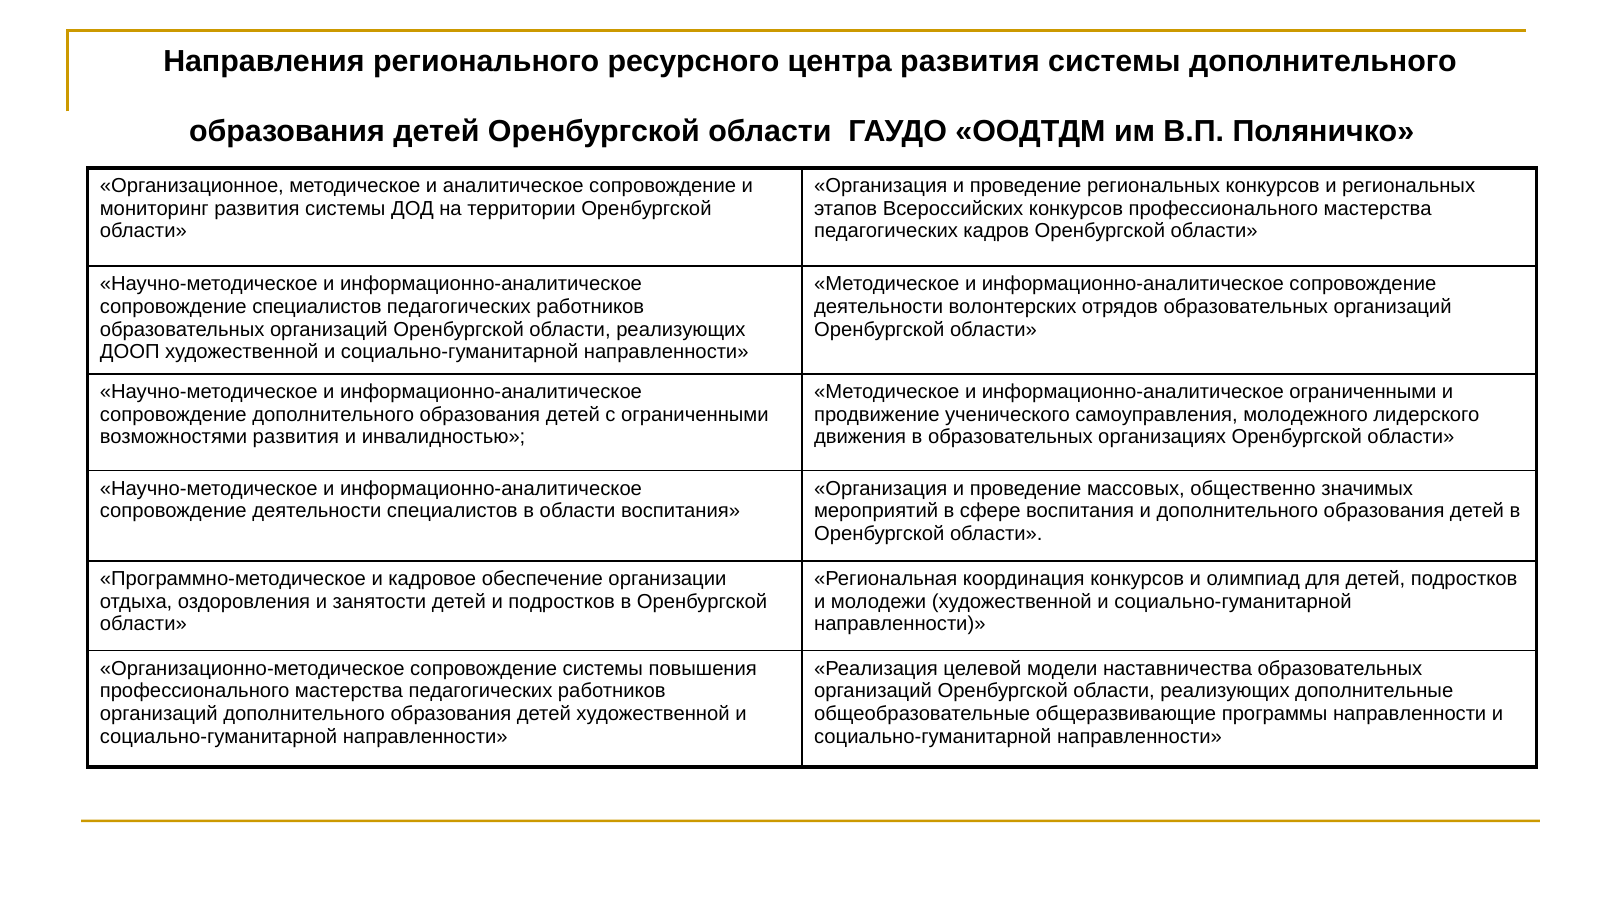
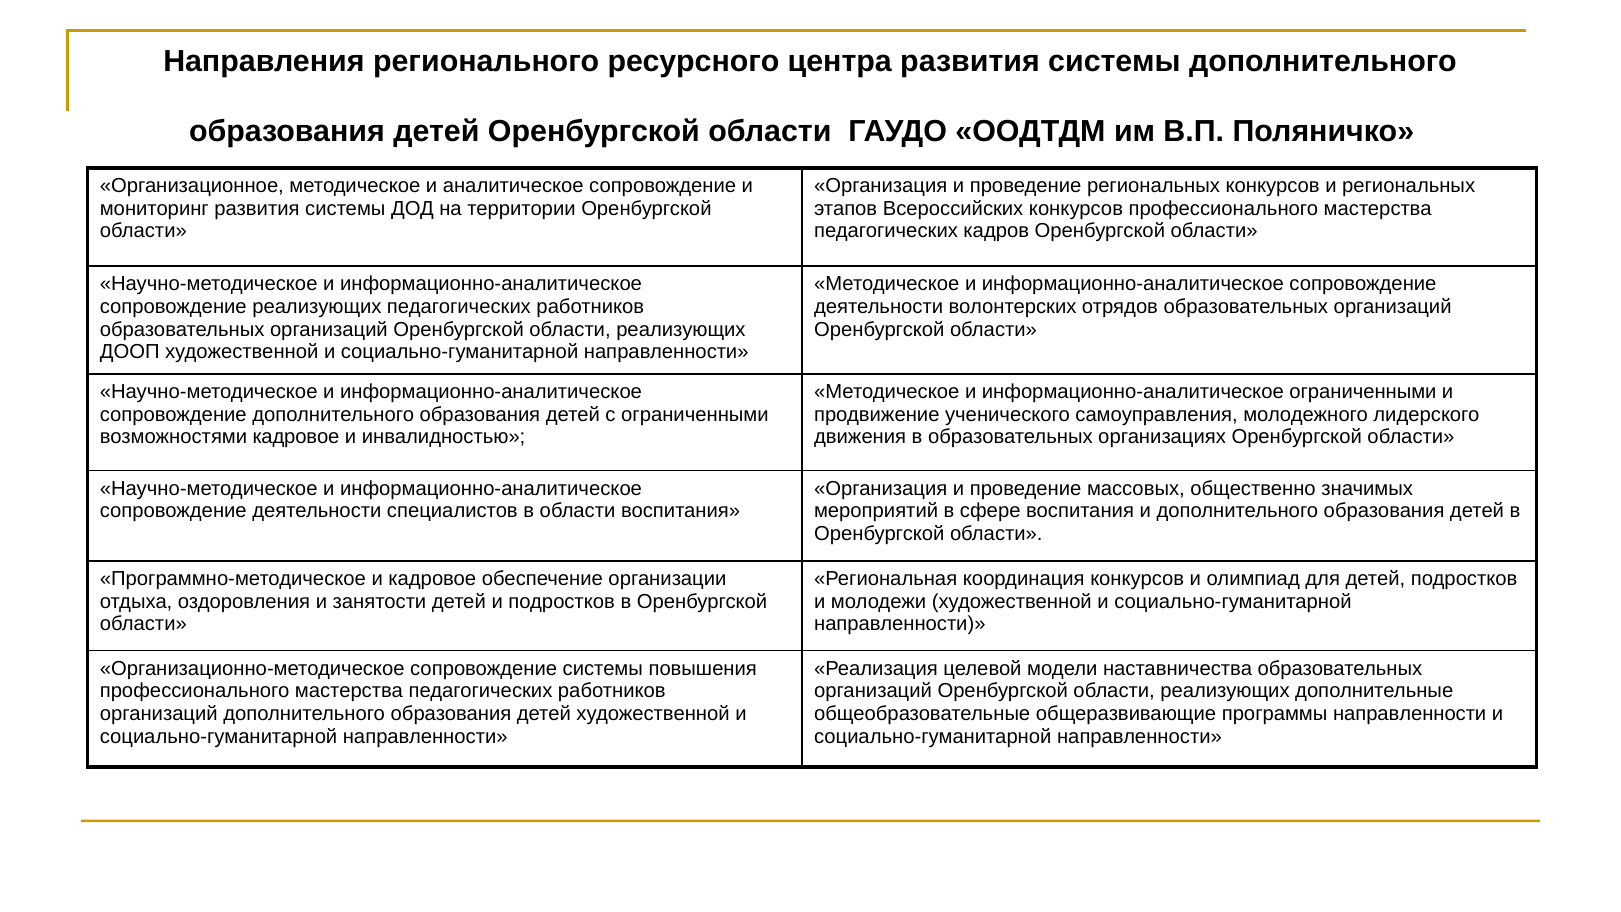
сопровождение специалистов: специалистов -> реализующих
возможностями развития: развития -> кадровое
